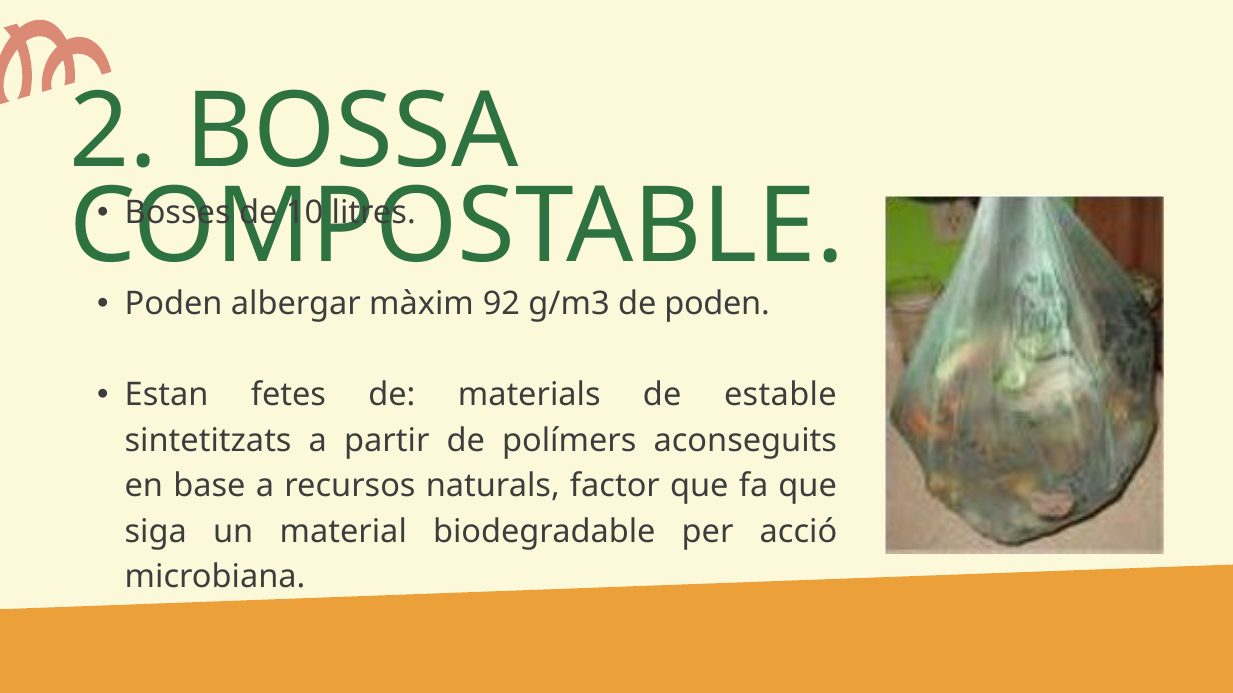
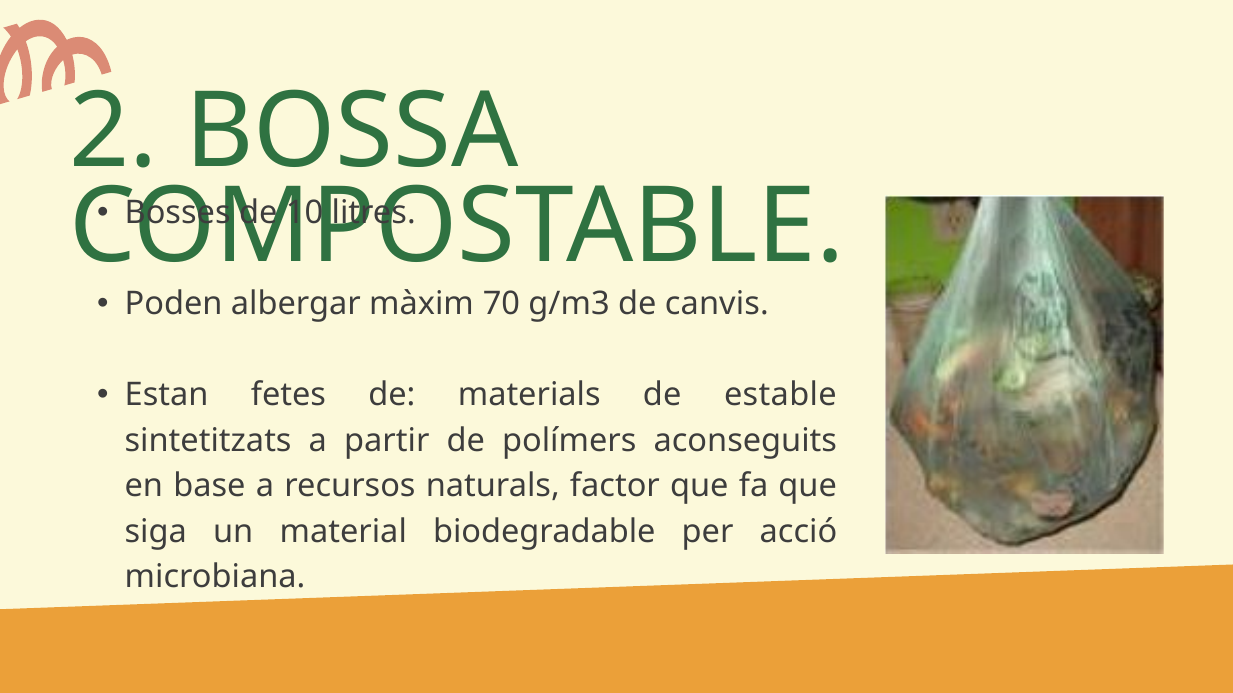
92: 92 -> 70
de poden: poden -> canvis
